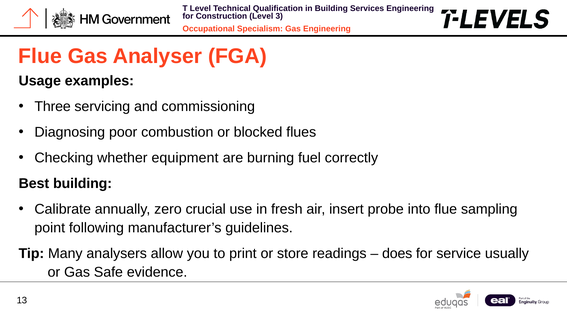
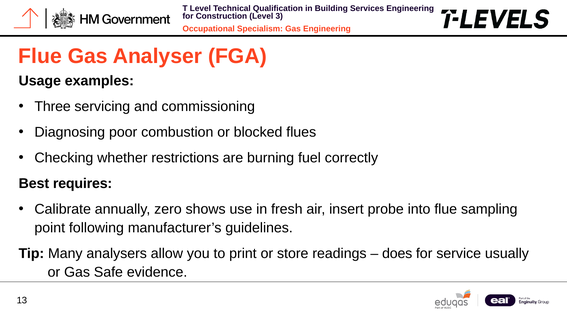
equipment: equipment -> restrictions
Best building: building -> requires
crucial: crucial -> shows
